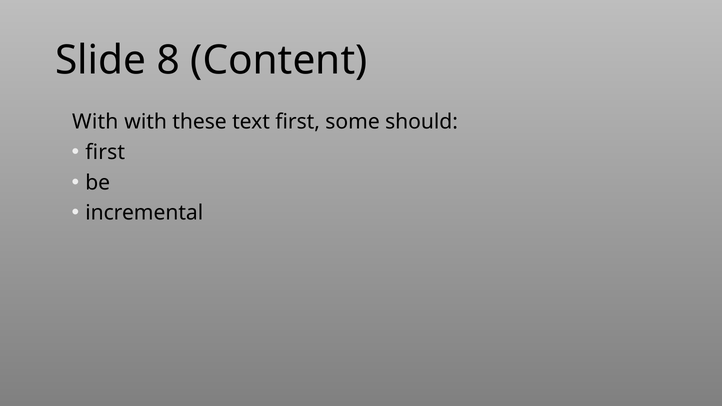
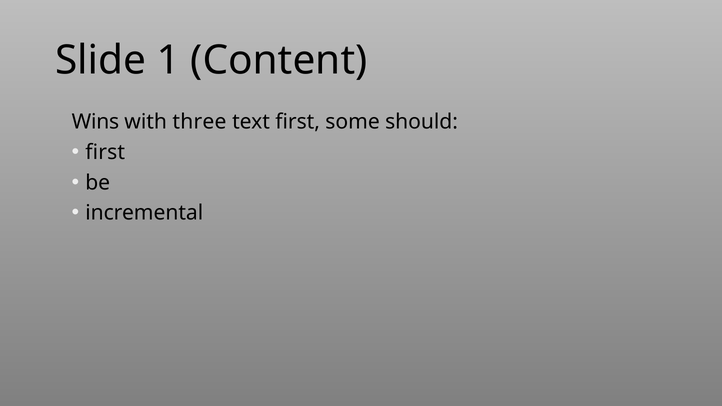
8: 8 -> 1
With at (95, 122): With -> Wins
these: these -> three
